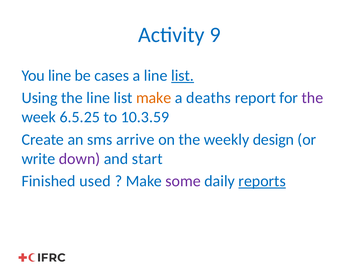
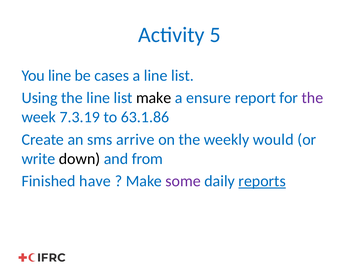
9: 9 -> 5
list at (183, 75) underline: present -> none
make at (154, 98) colour: orange -> black
deaths: deaths -> ensure
6.5.25: 6.5.25 -> 7.3.19
10.3.59: 10.3.59 -> 63.1.86
design: design -> would
down colour: purple -> black
start: start -> from
used: used -> have
